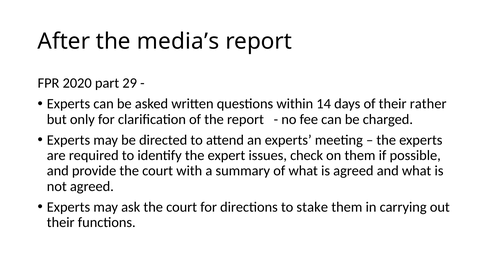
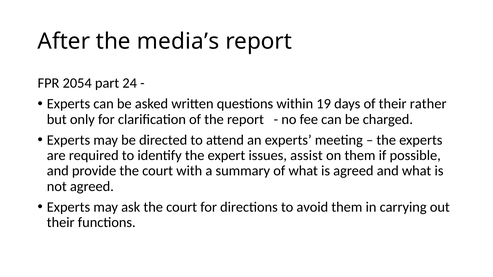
2020: 2020 -> 2054
29: 29 -> 24
14: 14 -> 19
check: check -> assist
stake: stake -> avoid
